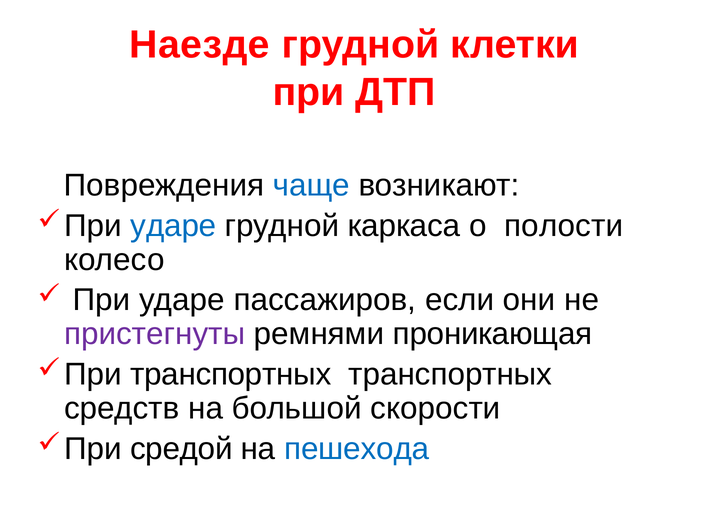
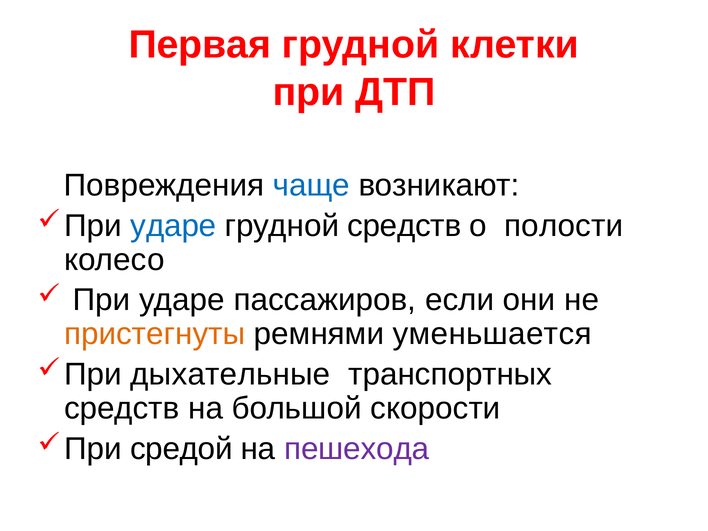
Наезде: Наезде -> Первая
грудной каркаса: каркаса -> средств
пристегнуты colour: purple -> orange
проникающая: проникающая -> уменьшается
транспортных at (231, 374): транспортных -> дыхательные
пешехода colour: blue -> purple
